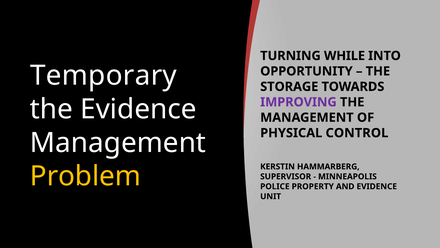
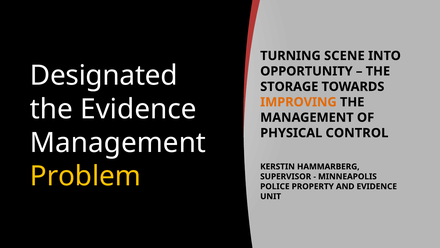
WHILE: WHILE -> SCENE
Temporary: Temporary -> Designated
IMPROVING colour: purple -> orange
